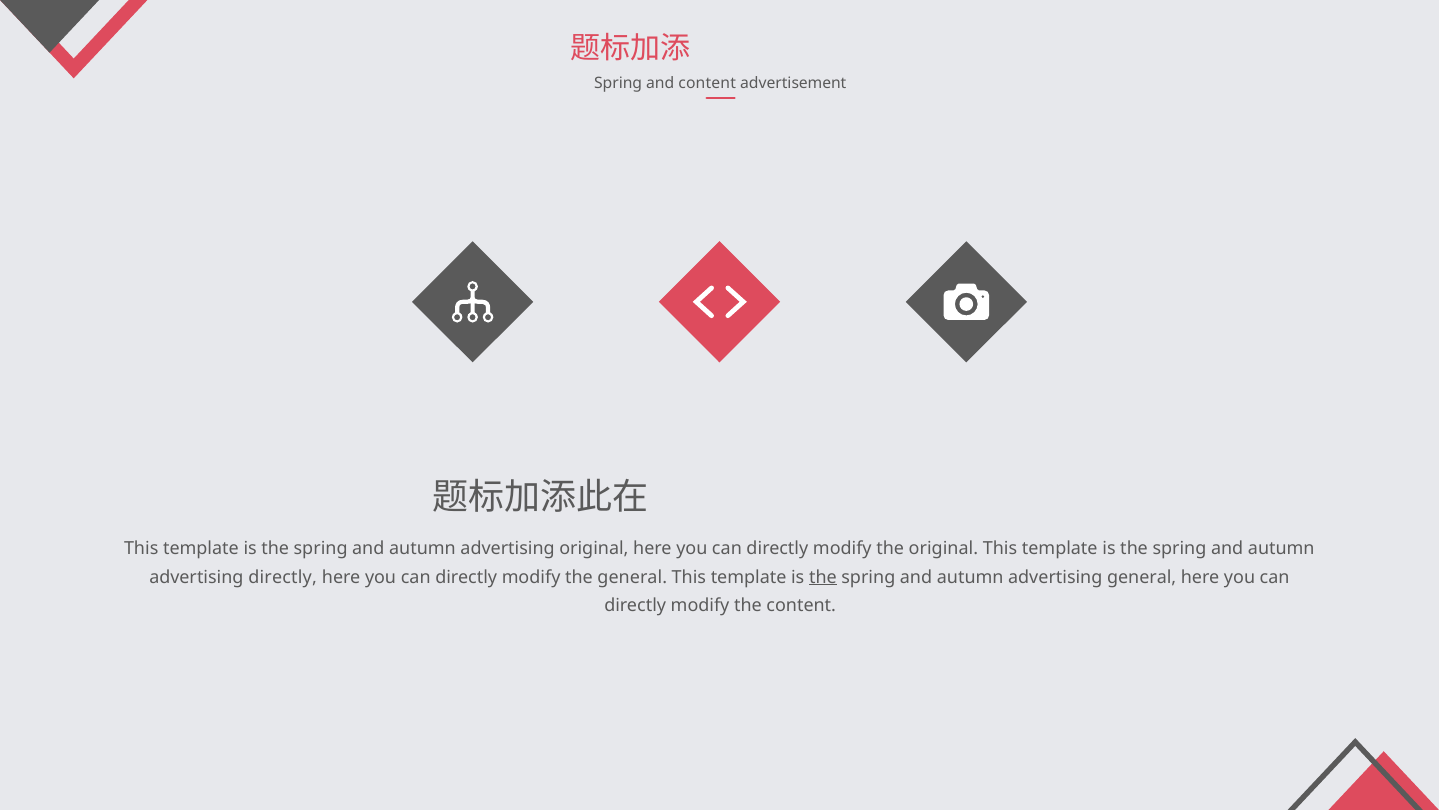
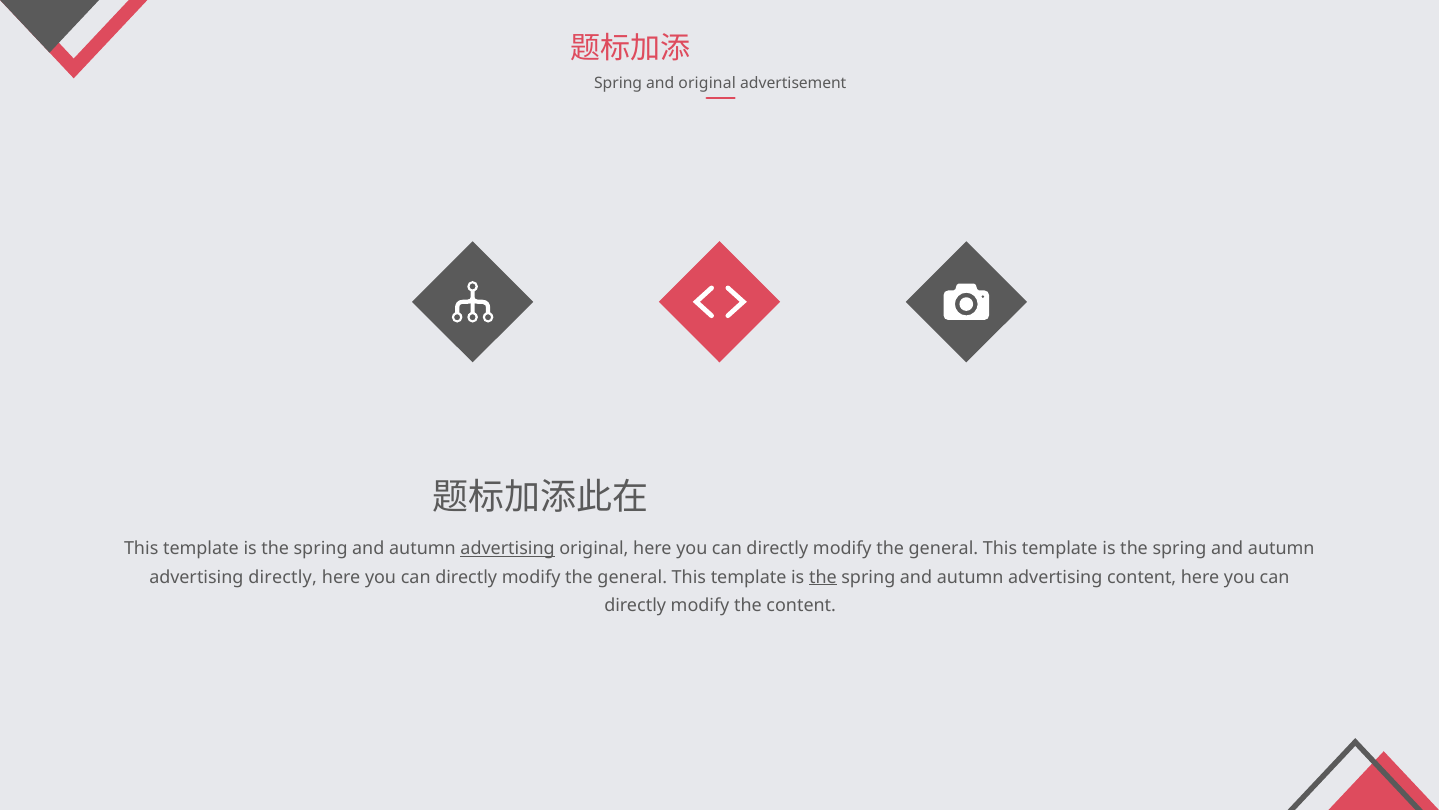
and content: content -> original
advertising at (508, 549) underline: none -> present
original at (943, 549): original -> general
advertising general: general -> content
